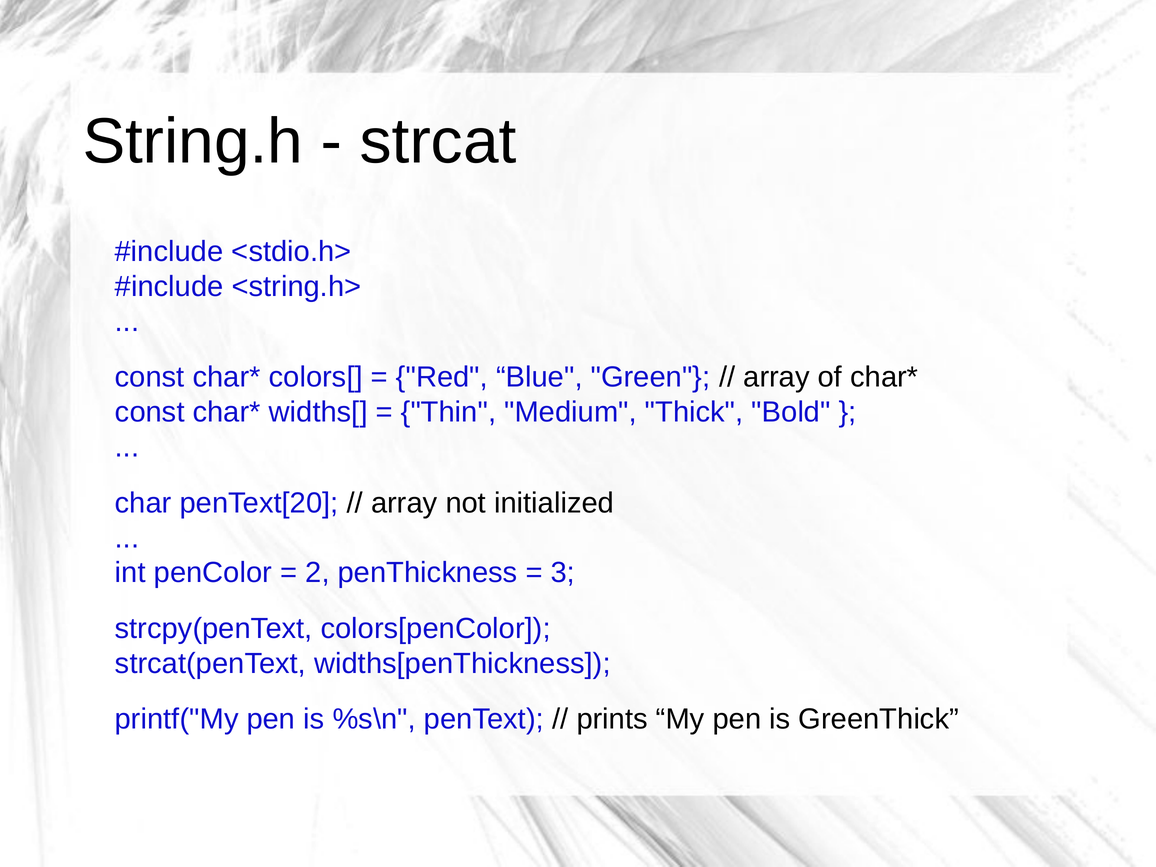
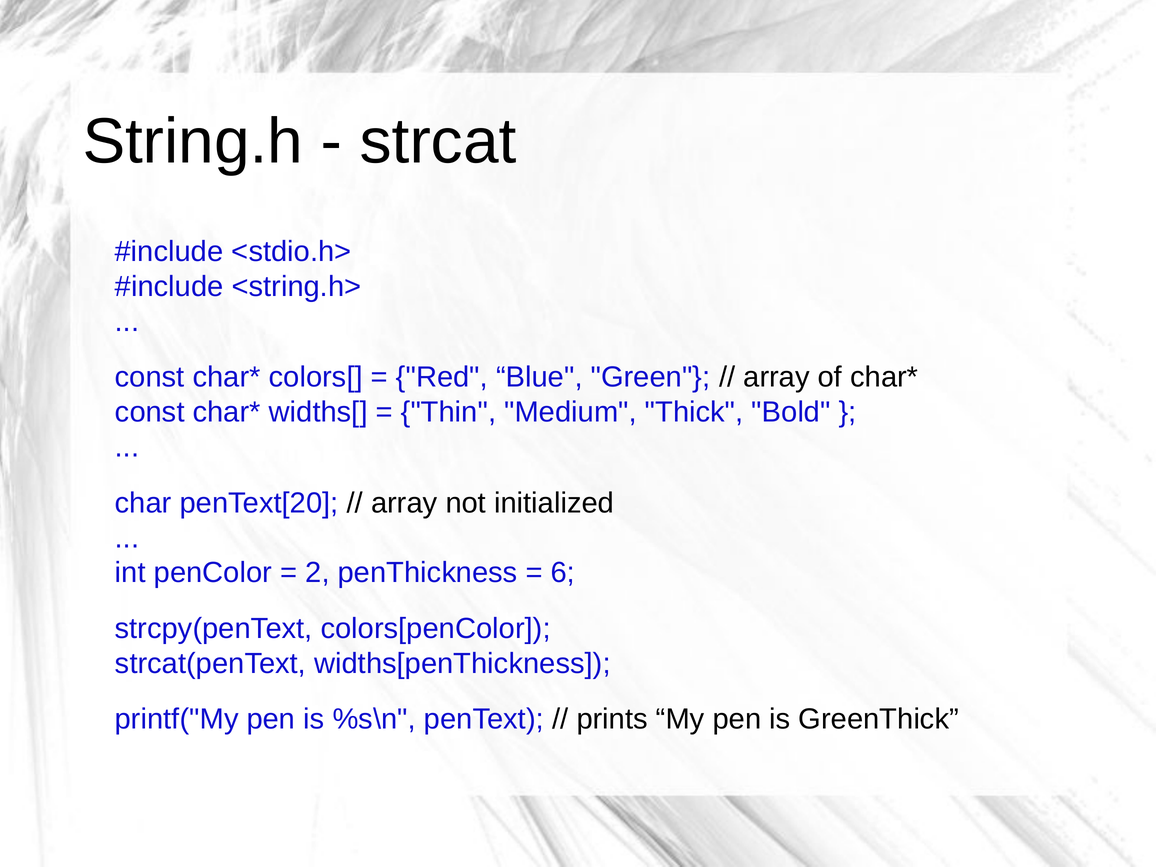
3: 3 -> 6
